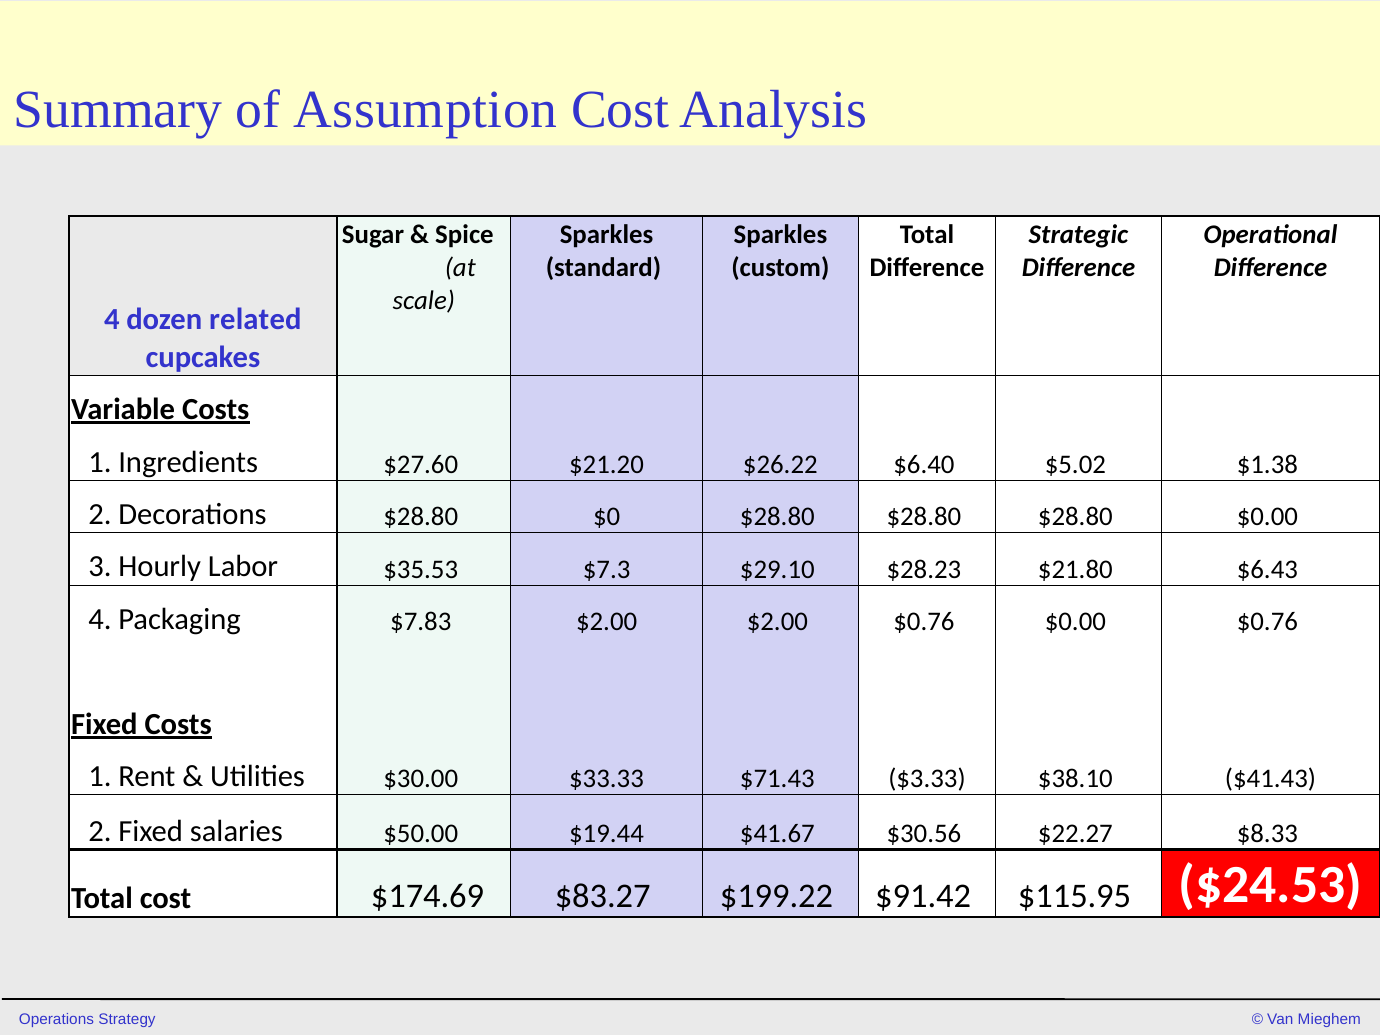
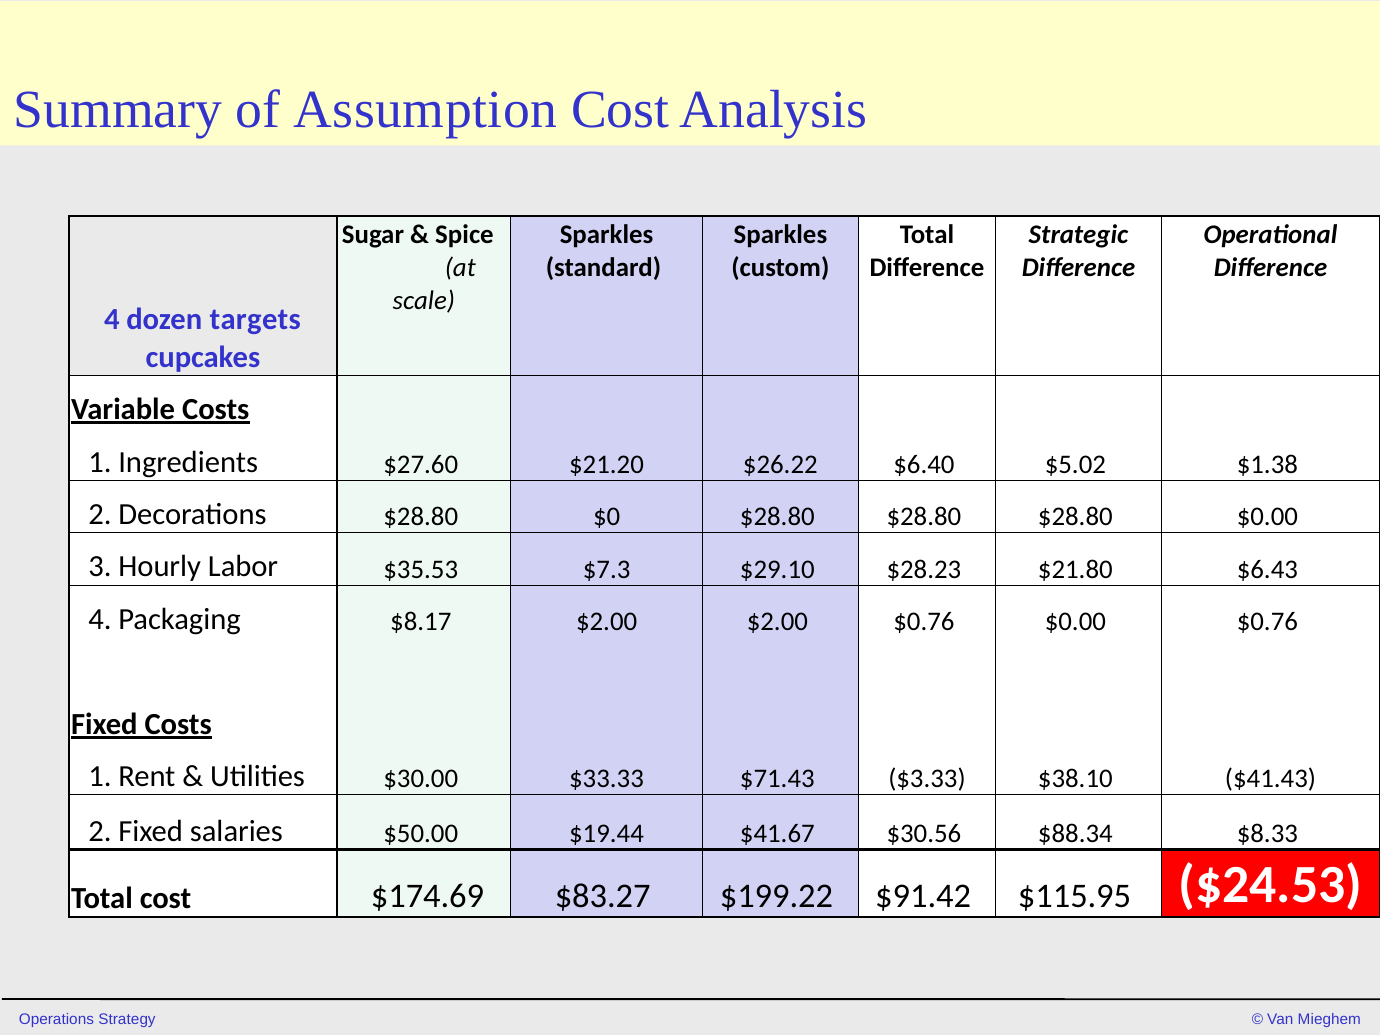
related: related -> targets
$7.83: $7.83 -> $8.17
$22.27: $22.27 -> $88.34
